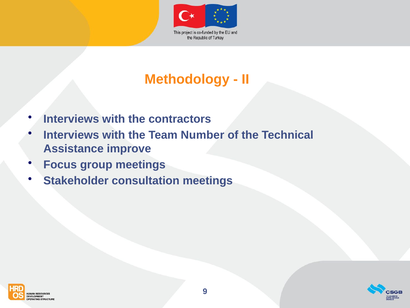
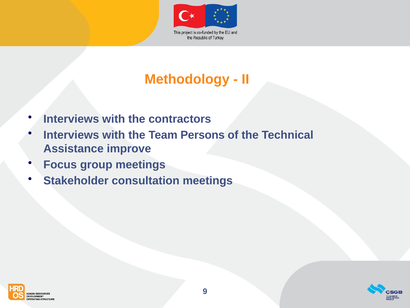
Number: Number -> Persons
